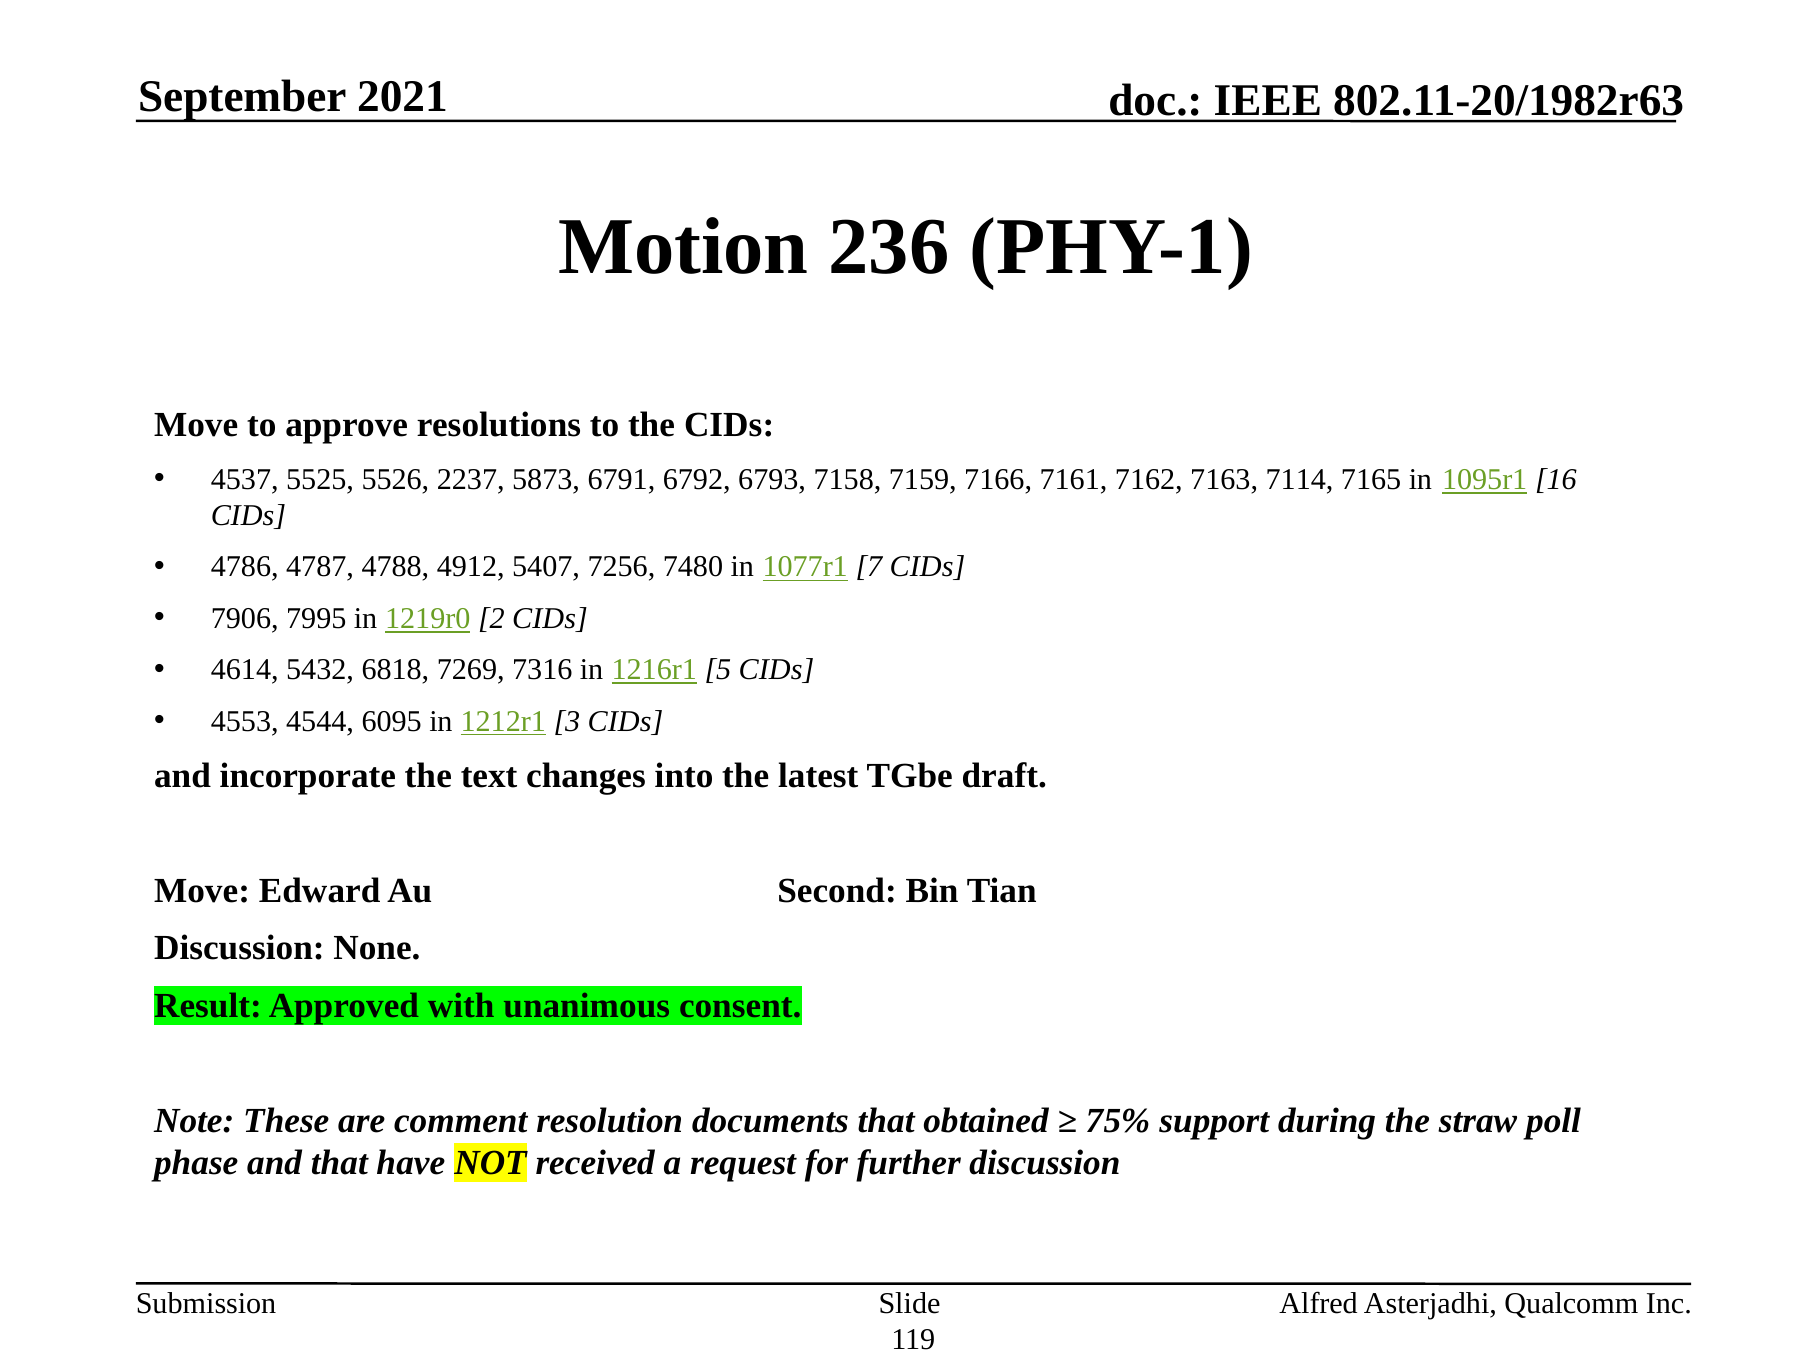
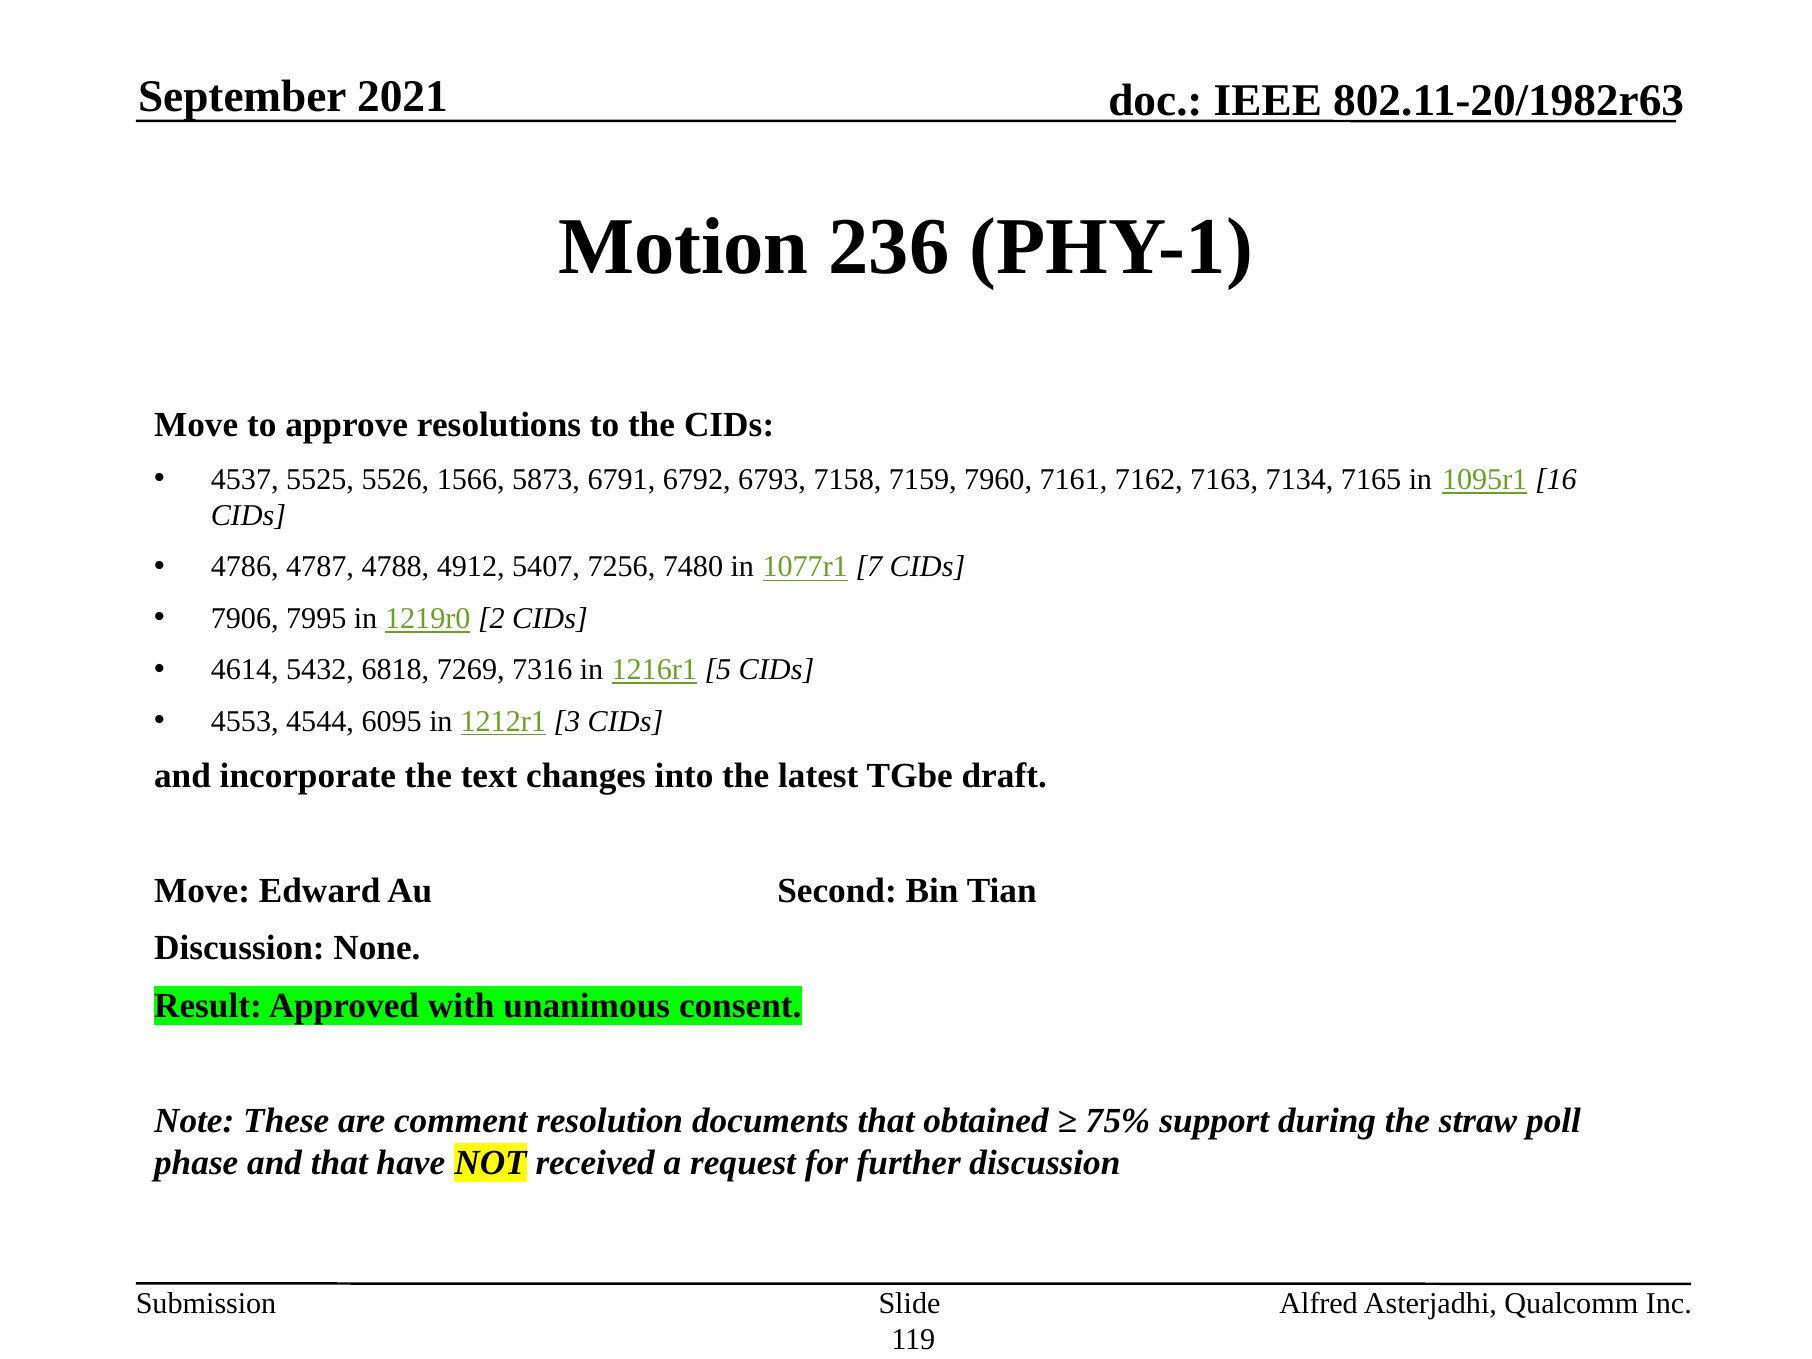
2237: 2237 -> 1566
7166: 7166 -> 7960
7114: 7114 -> 7134
